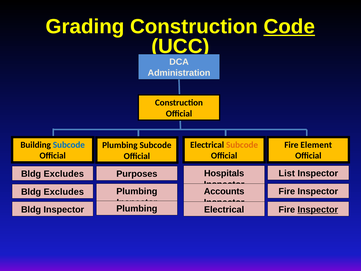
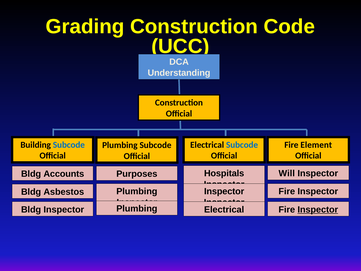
Code underline: present -> none
Administration: Administration -> Understanding
Subcode at (242, 145) colour: orange -> blue
List: List -> Will
Excludes at (64, 174): Excludes -> Accounts
Accounts at (224, 191): Accounts -> Inspector
Excludes at (64, 192): Excludes -> Asbestos
